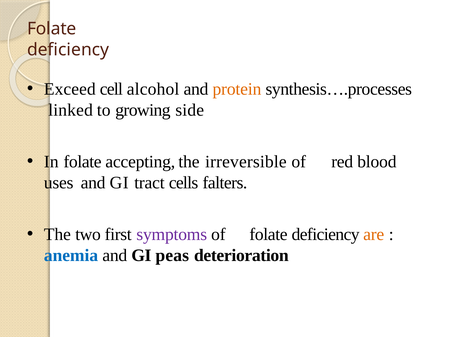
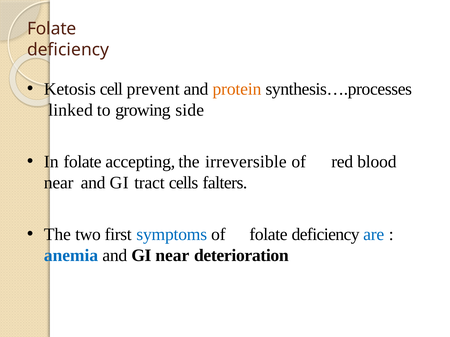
Exceed: Exceed -> Ketosis
alcohol: alcohol -> prevent
uses at (59, 183): uses -> near
symptoms colour: purple -> blue
are colour: orange -> blue
GI peas: peas -> near
